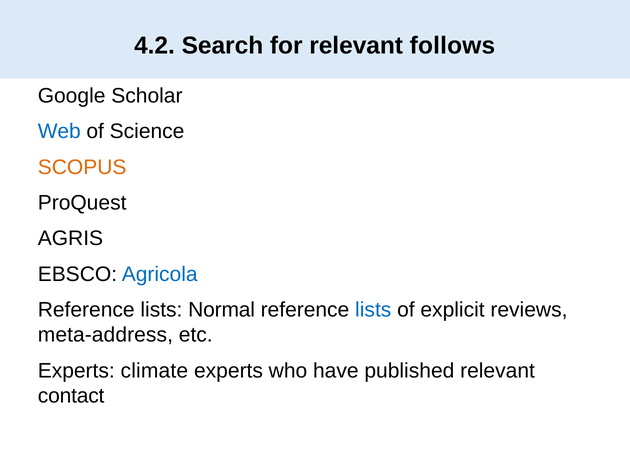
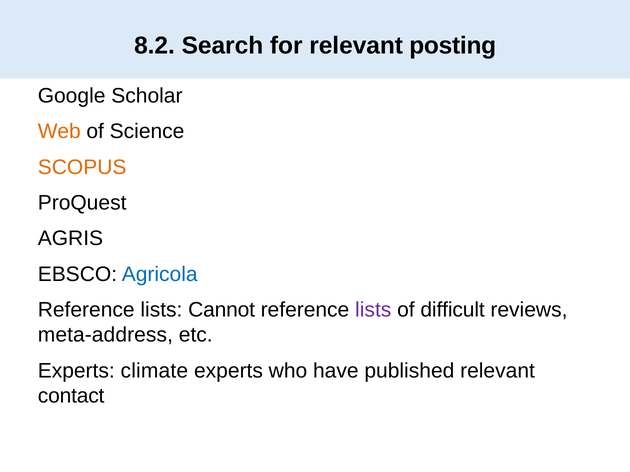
4.2: 4.2 -> 8.2
follows: follows -> posting
Web colour: blue -> orange
Normal: Normal -> Cannot
lists at (373, 310) colour: blue -> purple
explicit: explicit -> difficult
